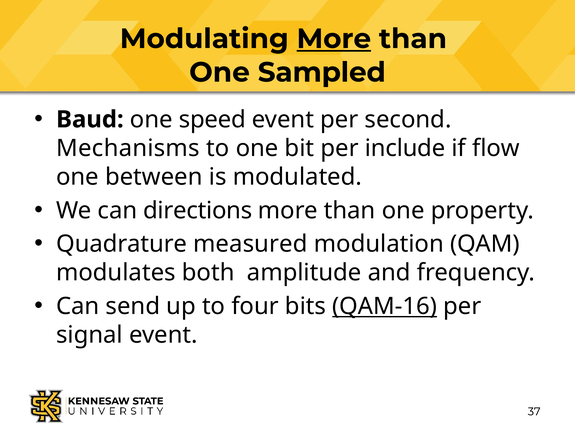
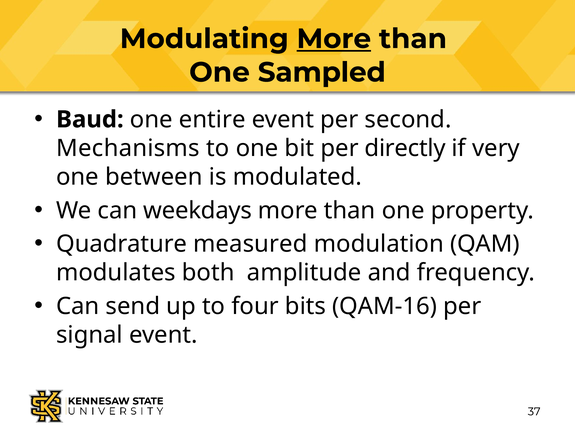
speed: speed -> entire
include: include -> directly
flow: flow -> very
directions: directions -> weekdays
QAM-16 underline: present -> none
